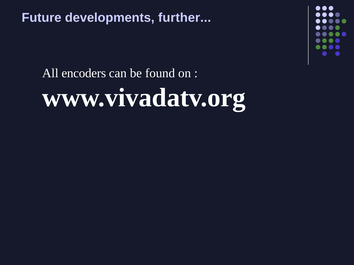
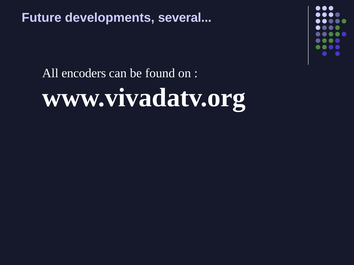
further: further -> several
